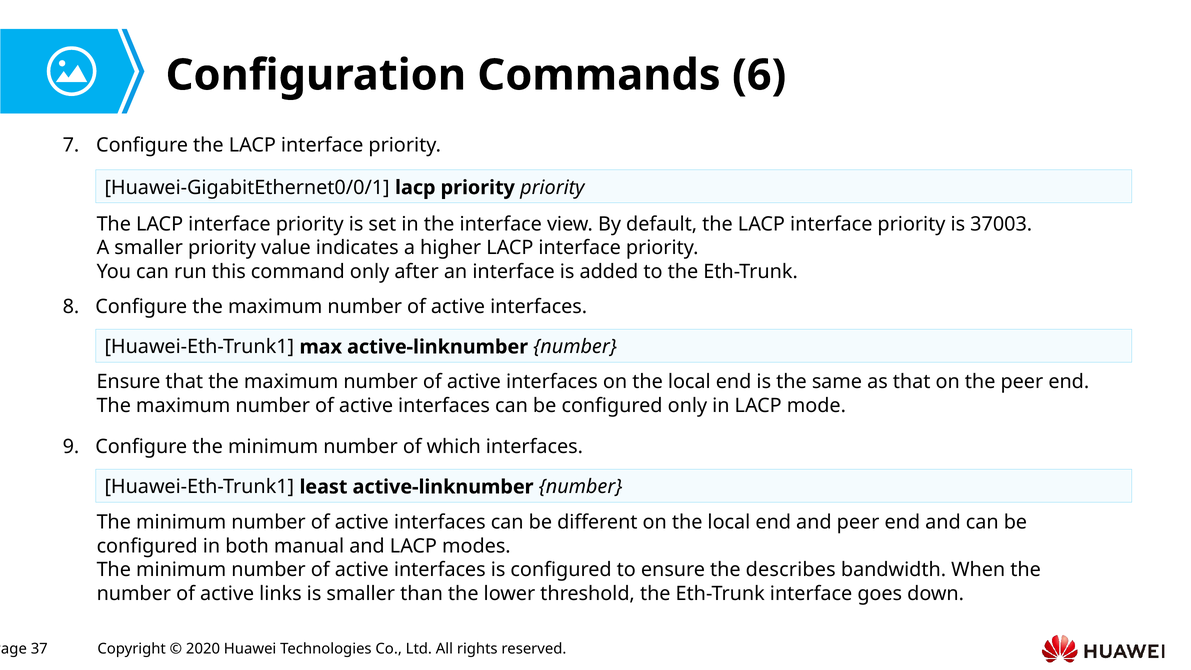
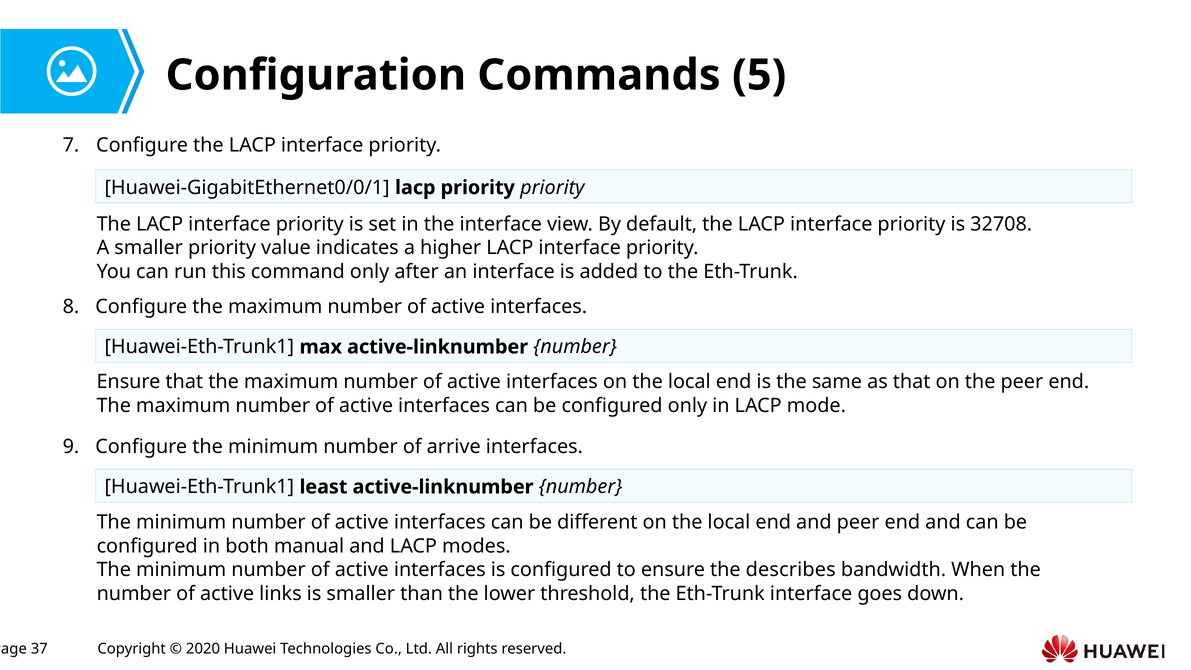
6: 6 -> 5
37003: 37003 -> 32708
which: which -> arrive
